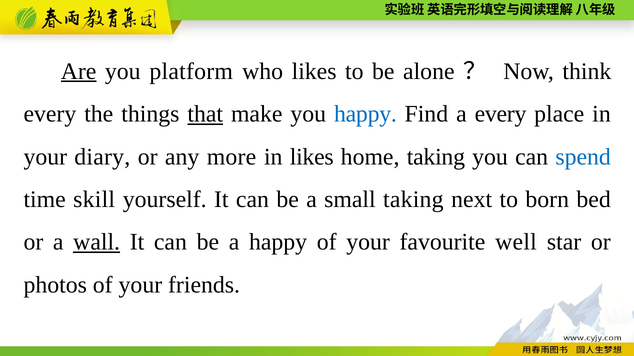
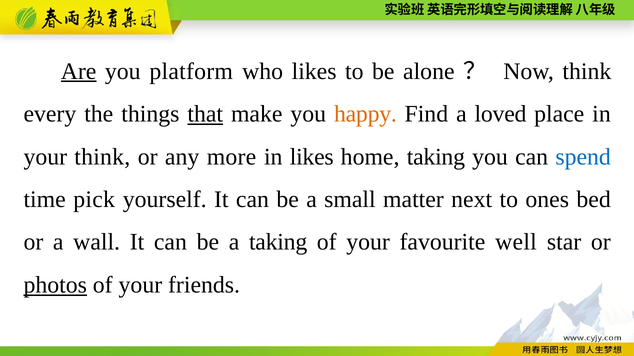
happy at (365, 114) colour: blue -> orange
a every: every -> loved
your diary: diary -> think
skill: skill -> pick
small taking: taking -> matter
born: born -> ones
wall underline: present -> none
a happy: happy -> taking
photos underline: none -> present
